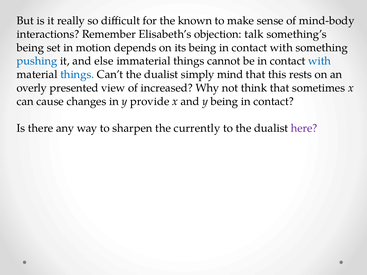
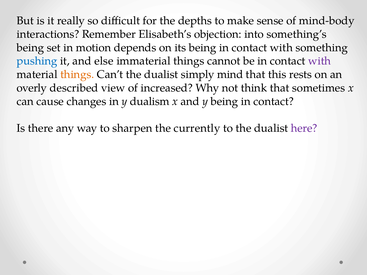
known: known -> depths
talk: talk -> into
with at (320, 61) colour: blue -> purple
things at (77, 75) colour: blue -> orange
presented: presented -> described
provide: provide -> dualism
